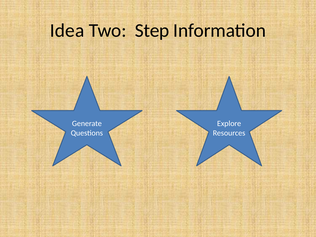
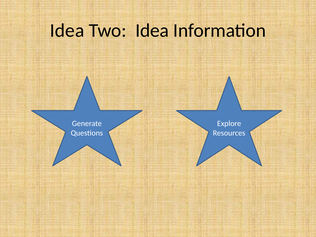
Two Step: Step -> Idea
